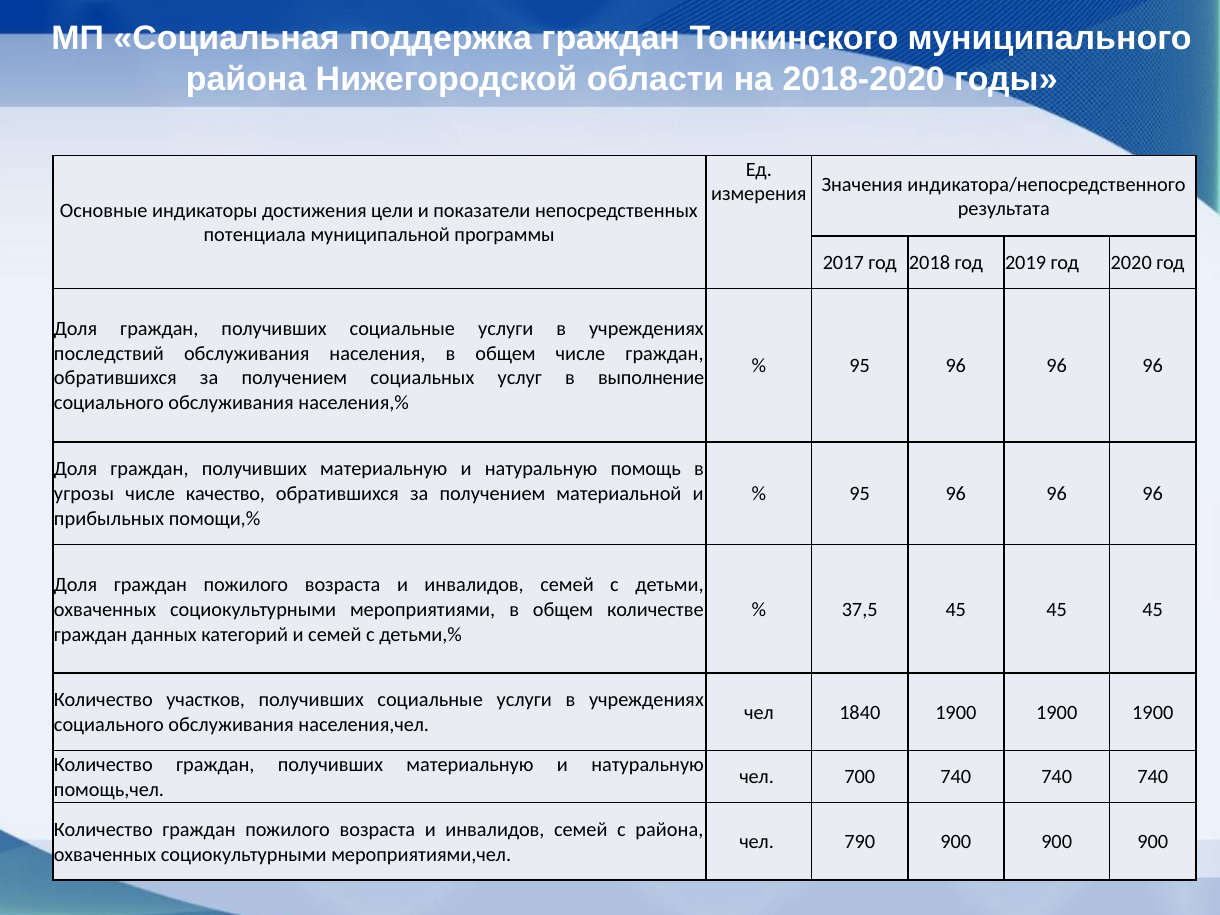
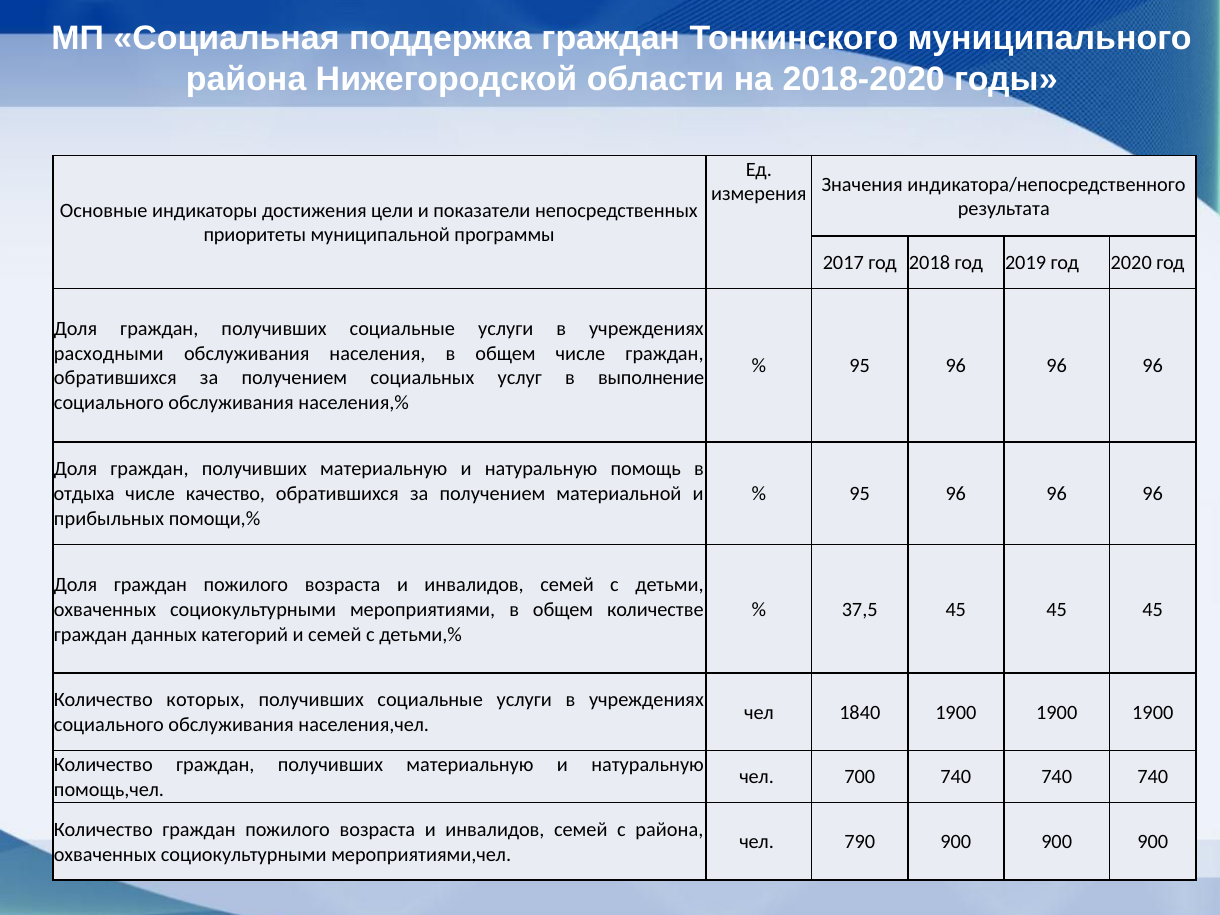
потенциала: потенциала -> приоритеты
последствий: последствий -> расходными
угрозы: угрозы -> отдыха
участков: участков -> которых
